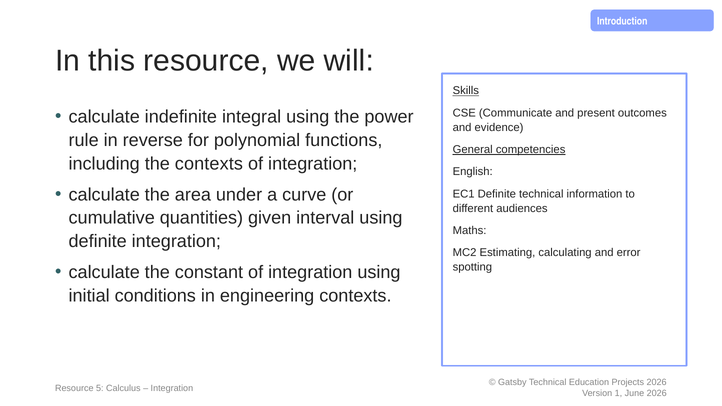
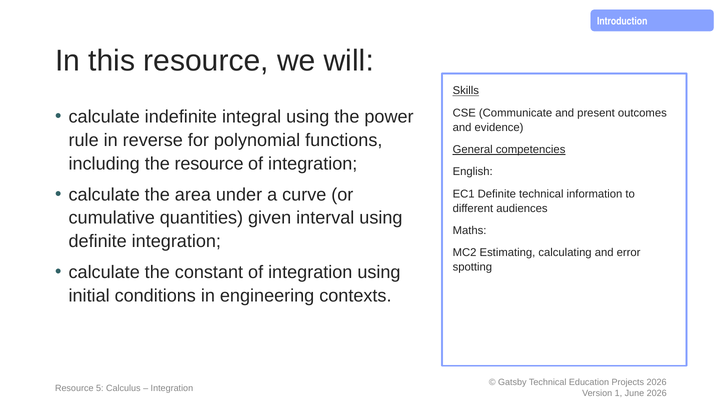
the contexts: contexts -> resource
